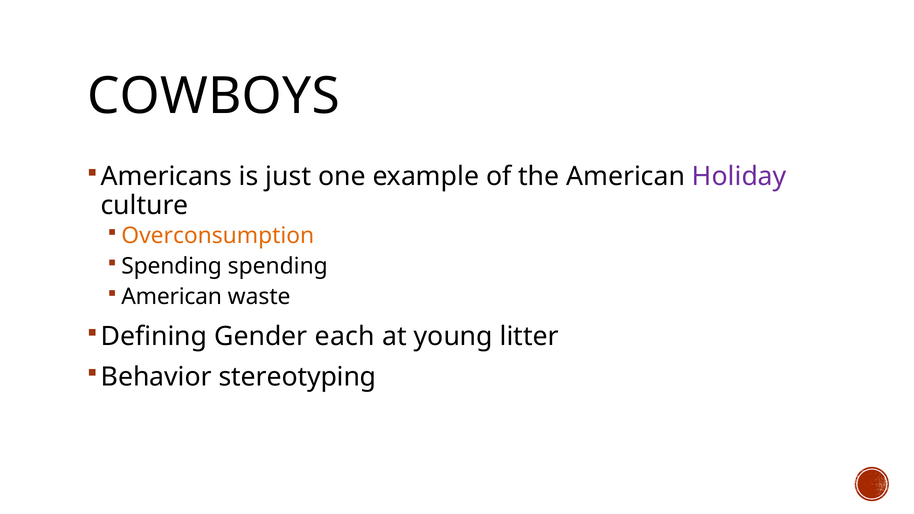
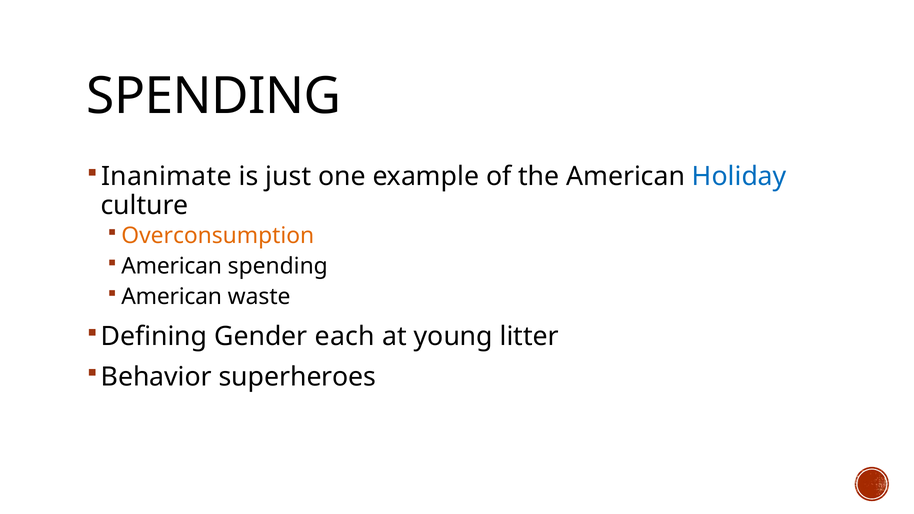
COWBOYS at (213, 96): COWBOYS -> SPENDING
Americans: Americans -> Inanimate
Holiday colour: purple -> blue
Spending at (172, 266): Spending -> American
stereotyping: stereotyping -> superheroes
